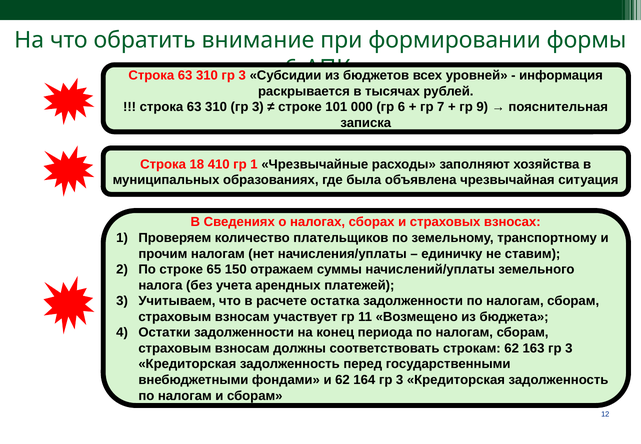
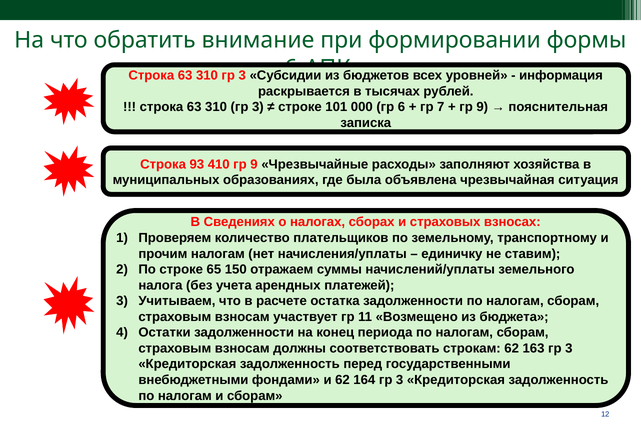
18: 18 -> 93
410 гр 1: 1 -> 9
